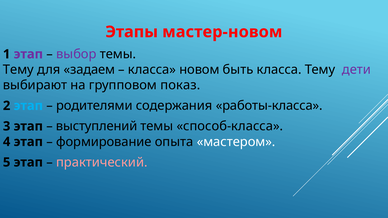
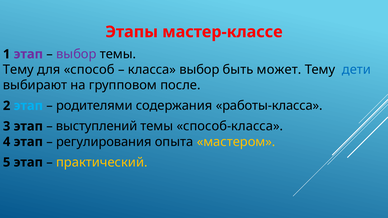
мастер-новом: мастер-новом -> мастер-классе
задаем: задаем -> способ
класса новом: новом -> выбор
быть класса: класса -> может
дети colour: purple -> blue
показ: показ -> после
формирование: формирование -> регулирования
мастером colour: white -> yellow
практический colour: pink -> yellow
